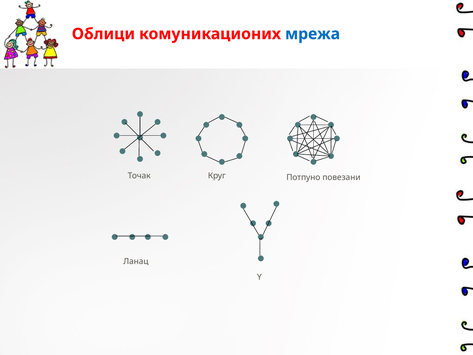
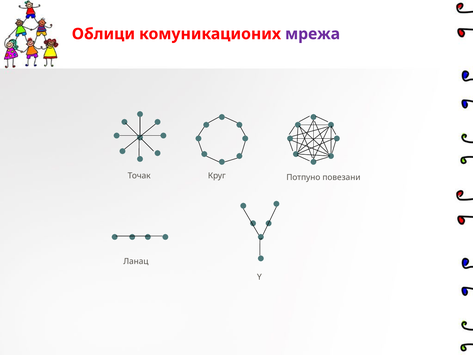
мрежа colour: blue -> purple
